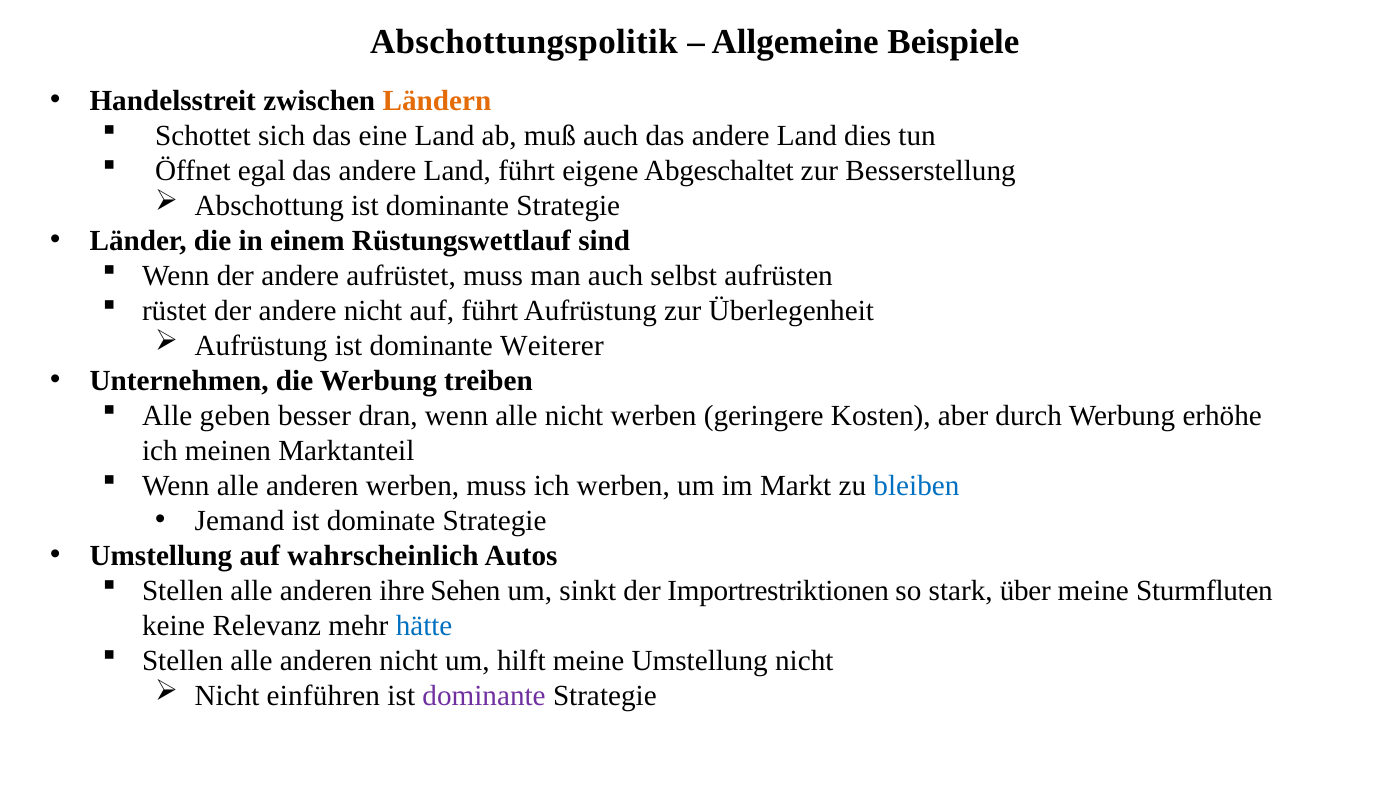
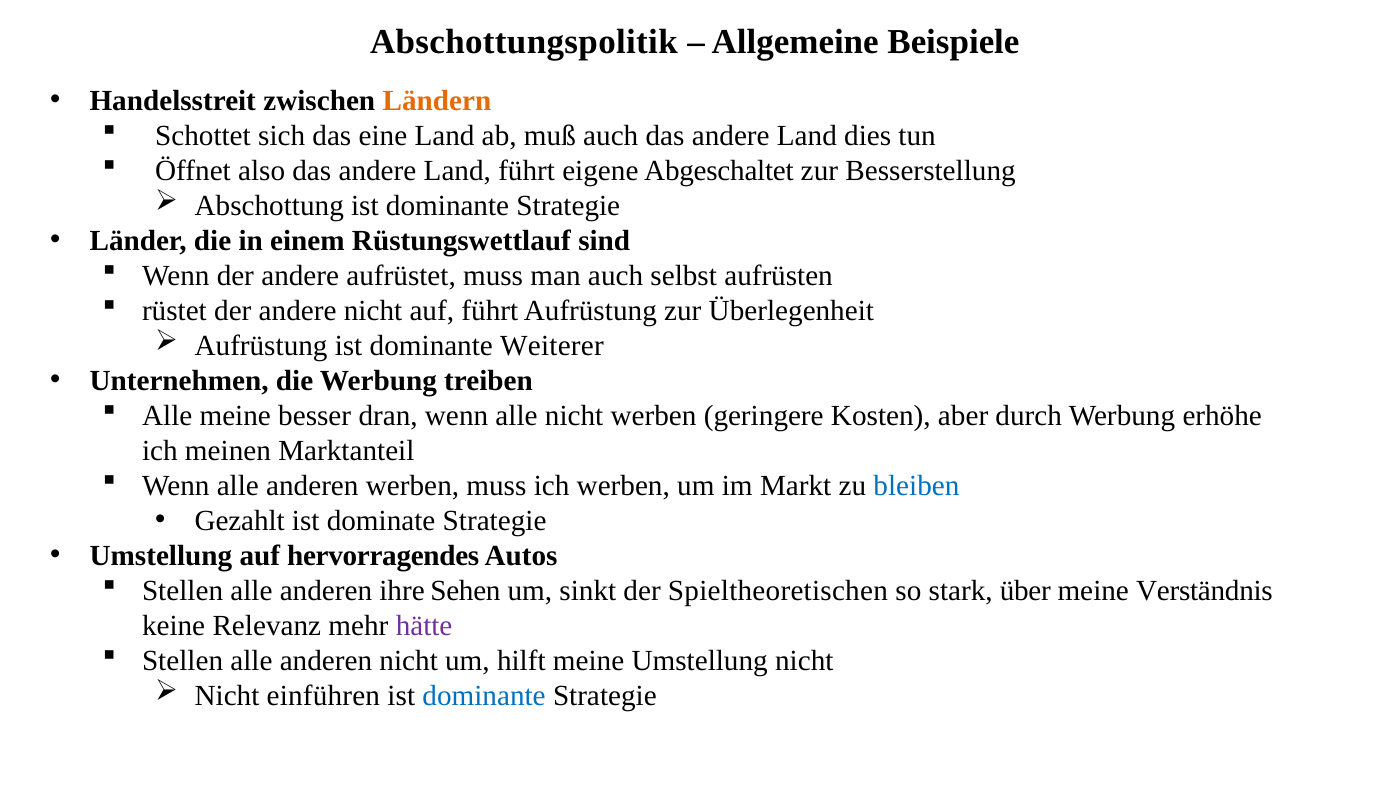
egal: egal -> also
Alle geben: geben -> meine
Jemand: Jemand -> Gezahlt
wahrscheinlich: wahrscheinlich -> hervorragendes
Importrestriktionen: Importrestriktionen -> Spieltheoretischen
Sturmfluten: Sturmfluten -> Verständnis
hätte colour: blue -> purple
dominante at (484, 696) colour: purple -> blue
